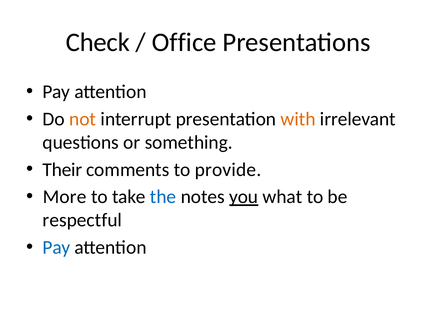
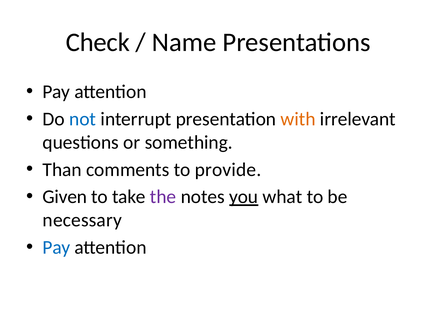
Office: Office -> Name
not colour: orange -> blue
Their: Their -> Than
More: More -> Given
the colour: blue -> purple
respectful: respectful -> necessary
